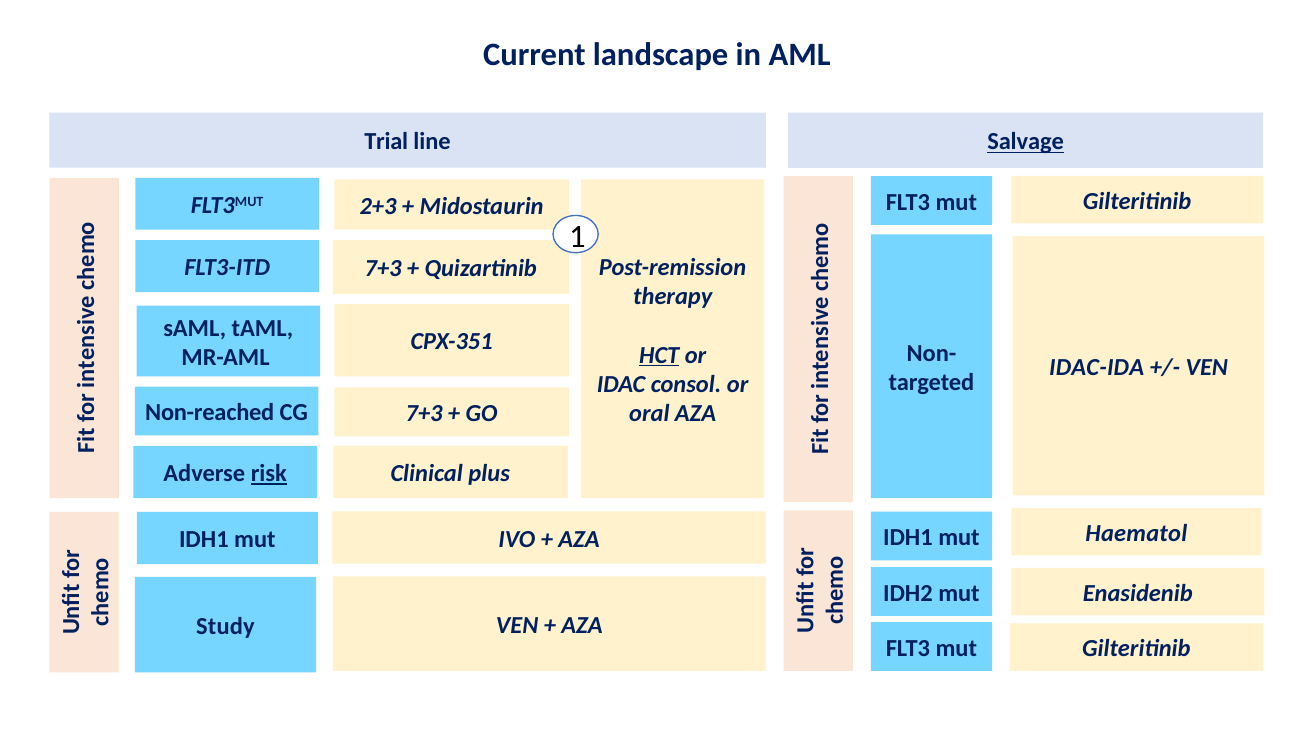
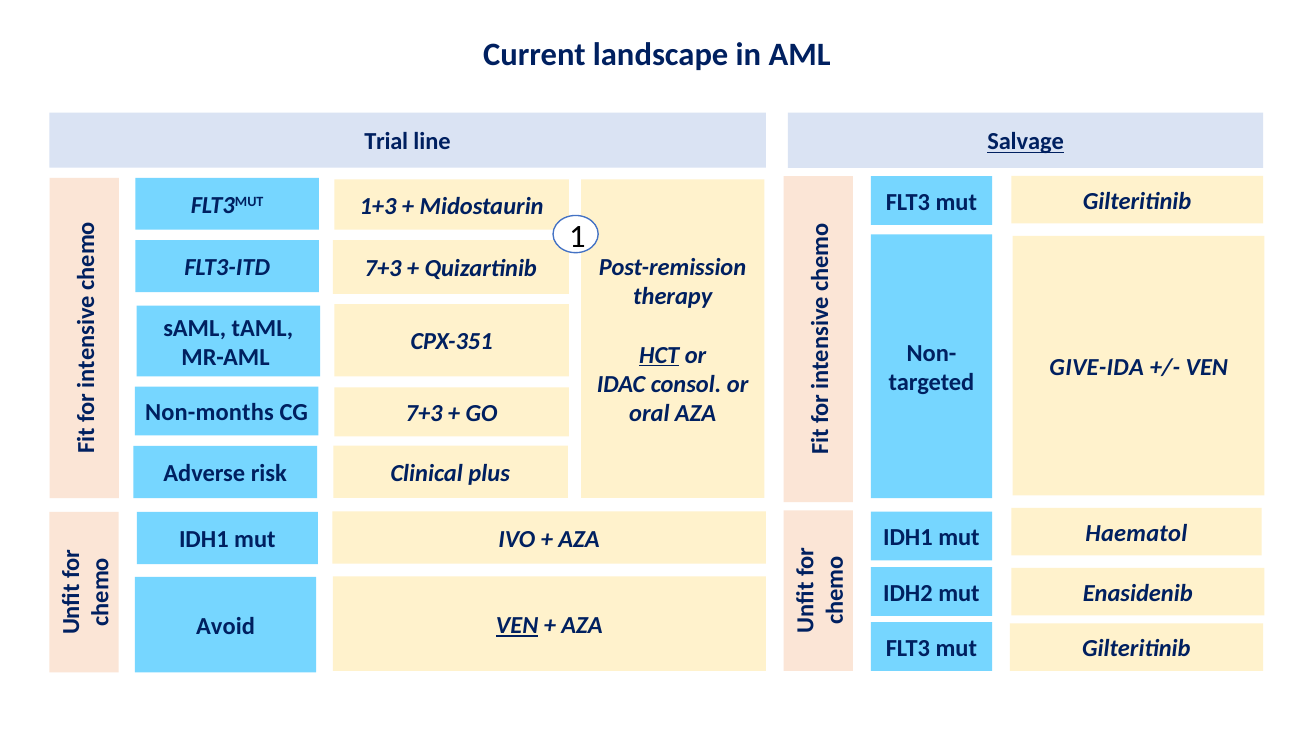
2+3: 2+3 -> 1+3
IDAC-IDA: IDAC-IDA -> GIVE-IDA
Non-reached: Non-reached -> Non-months
risk underline: present -> none
VEN at (517, 626) underline: none -> present
Study: Study -> Avoid
